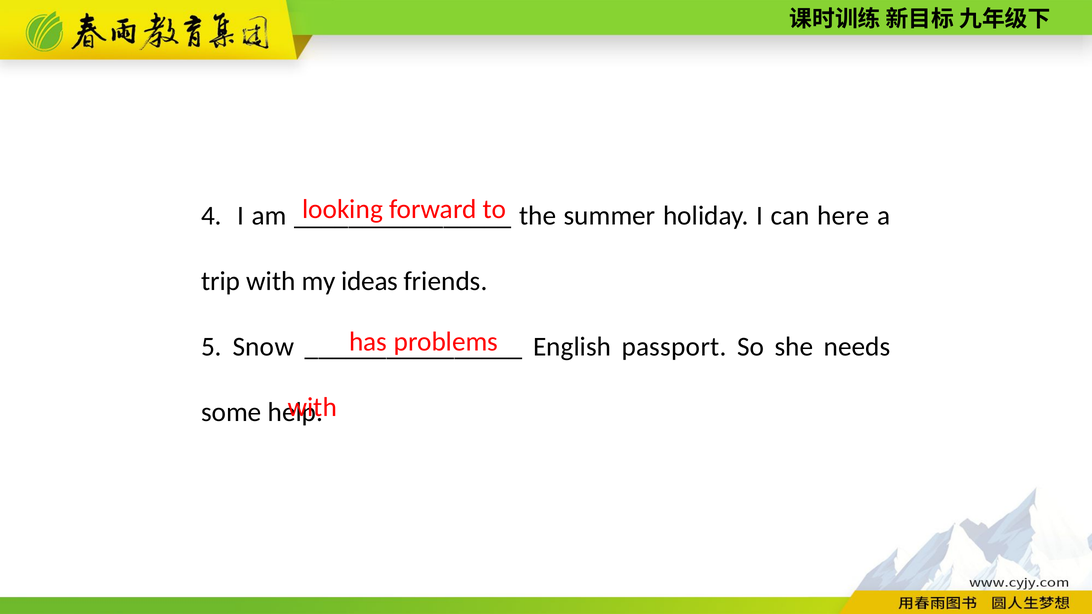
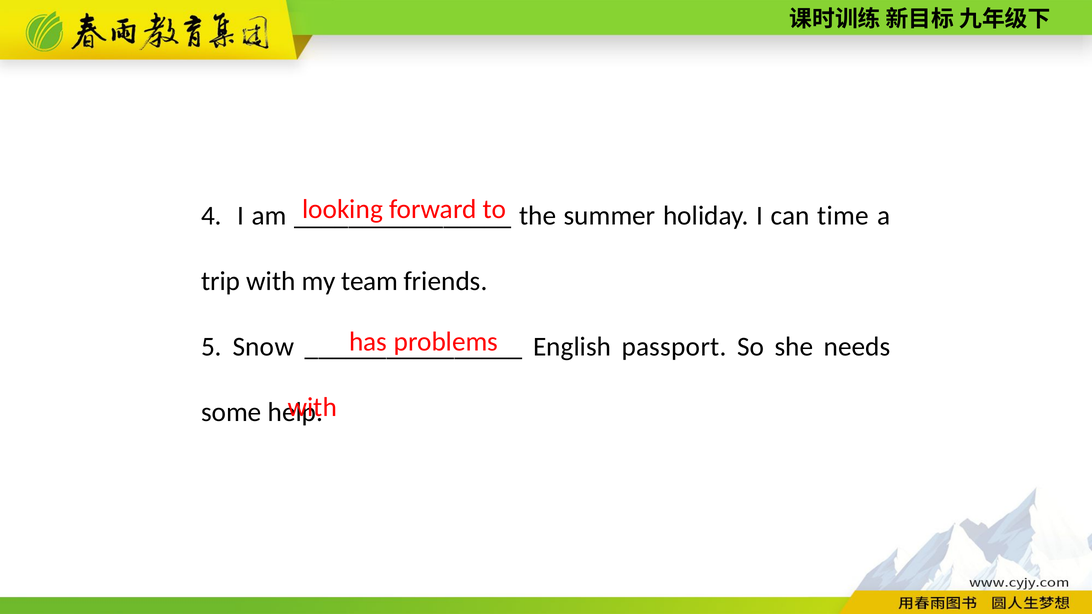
here: here -> time
ideas: ideas -> team
